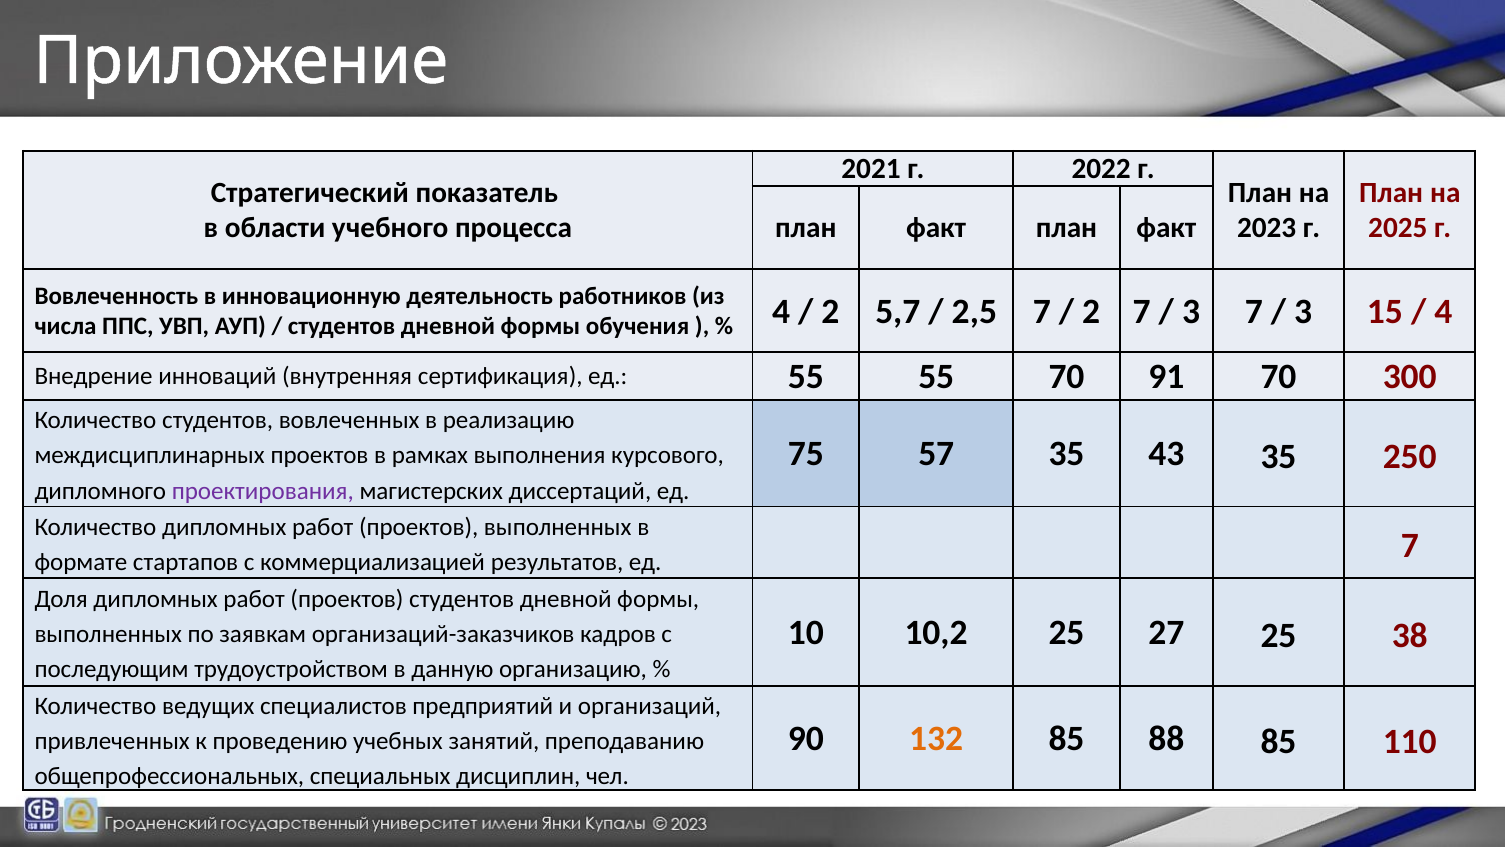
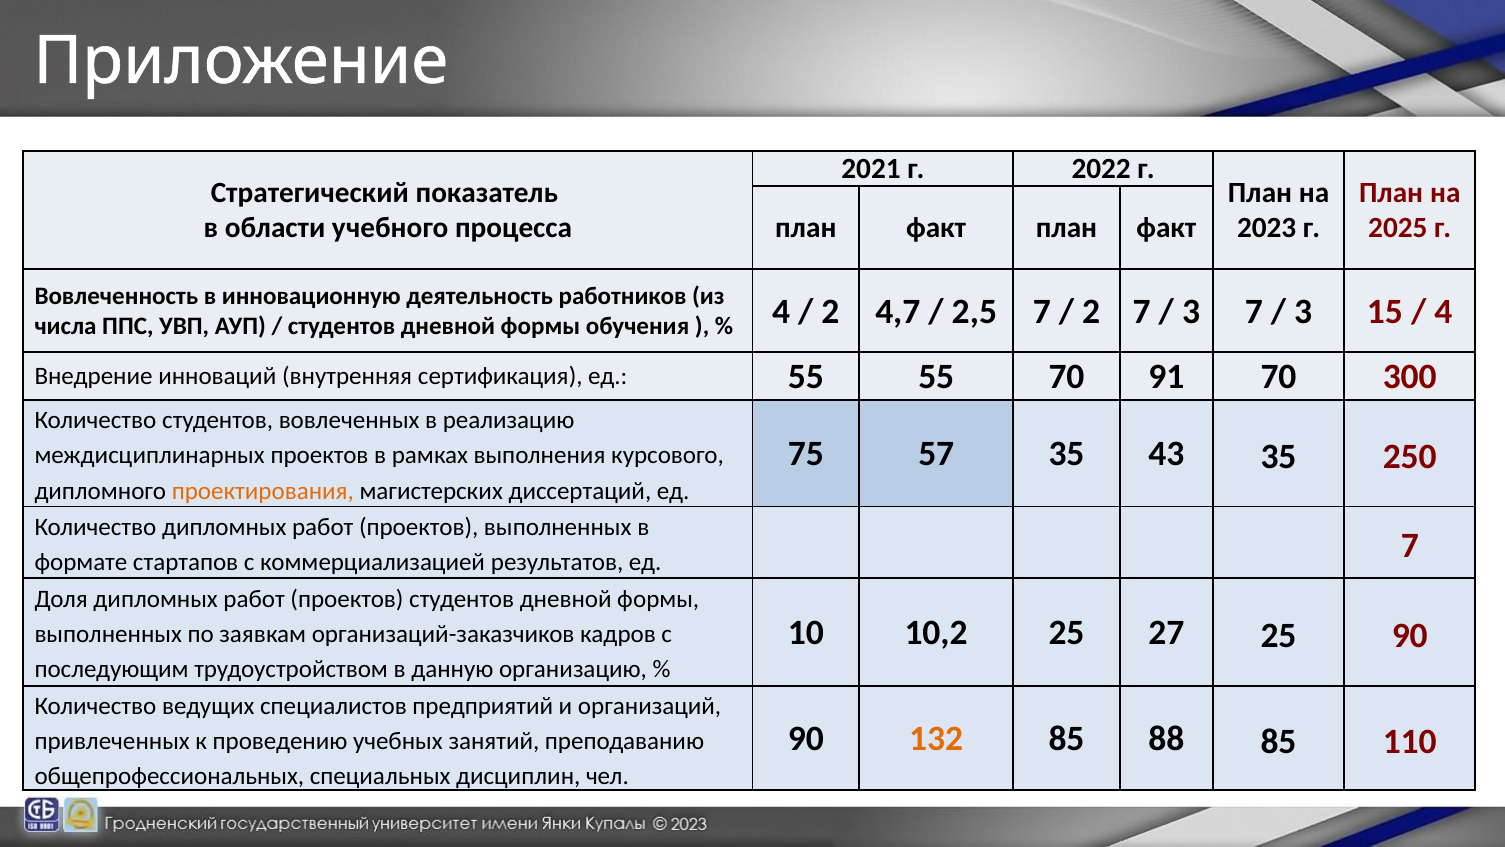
5,7: 5,7 -> 4,7
проектирования colour: purple -> orange
25 38: 38 -> 90
